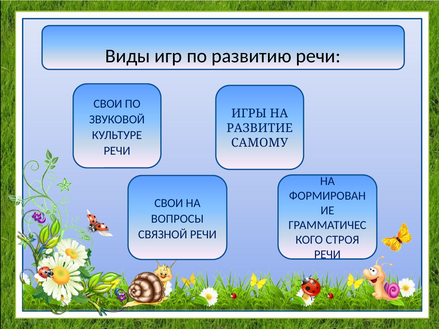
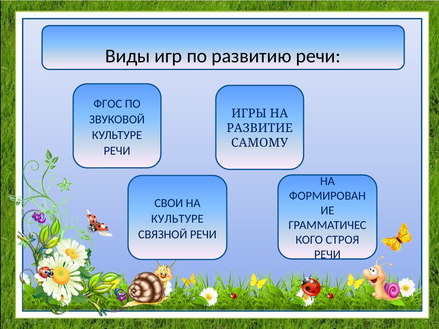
СВОИ at (108, 104): СВОИ -> ФГОС
ВОПРОСЫ at (177, 219): ВОПРОСЫ -> КУЛЬТУРЕ
